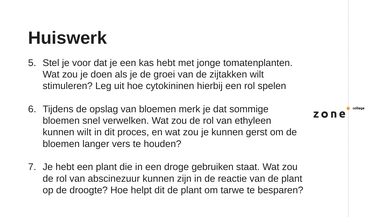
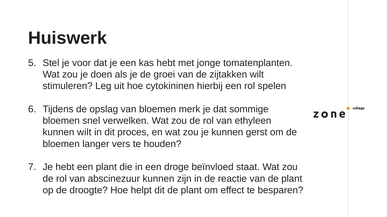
gebruiken: gebruiken -> beïnvloed
tarwe: tarwe -> effect
